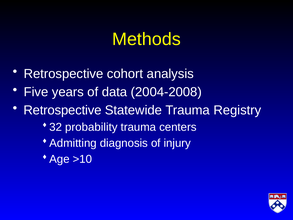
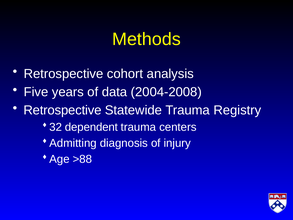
probability: probability -> dependent
>10: >10 -> >88
